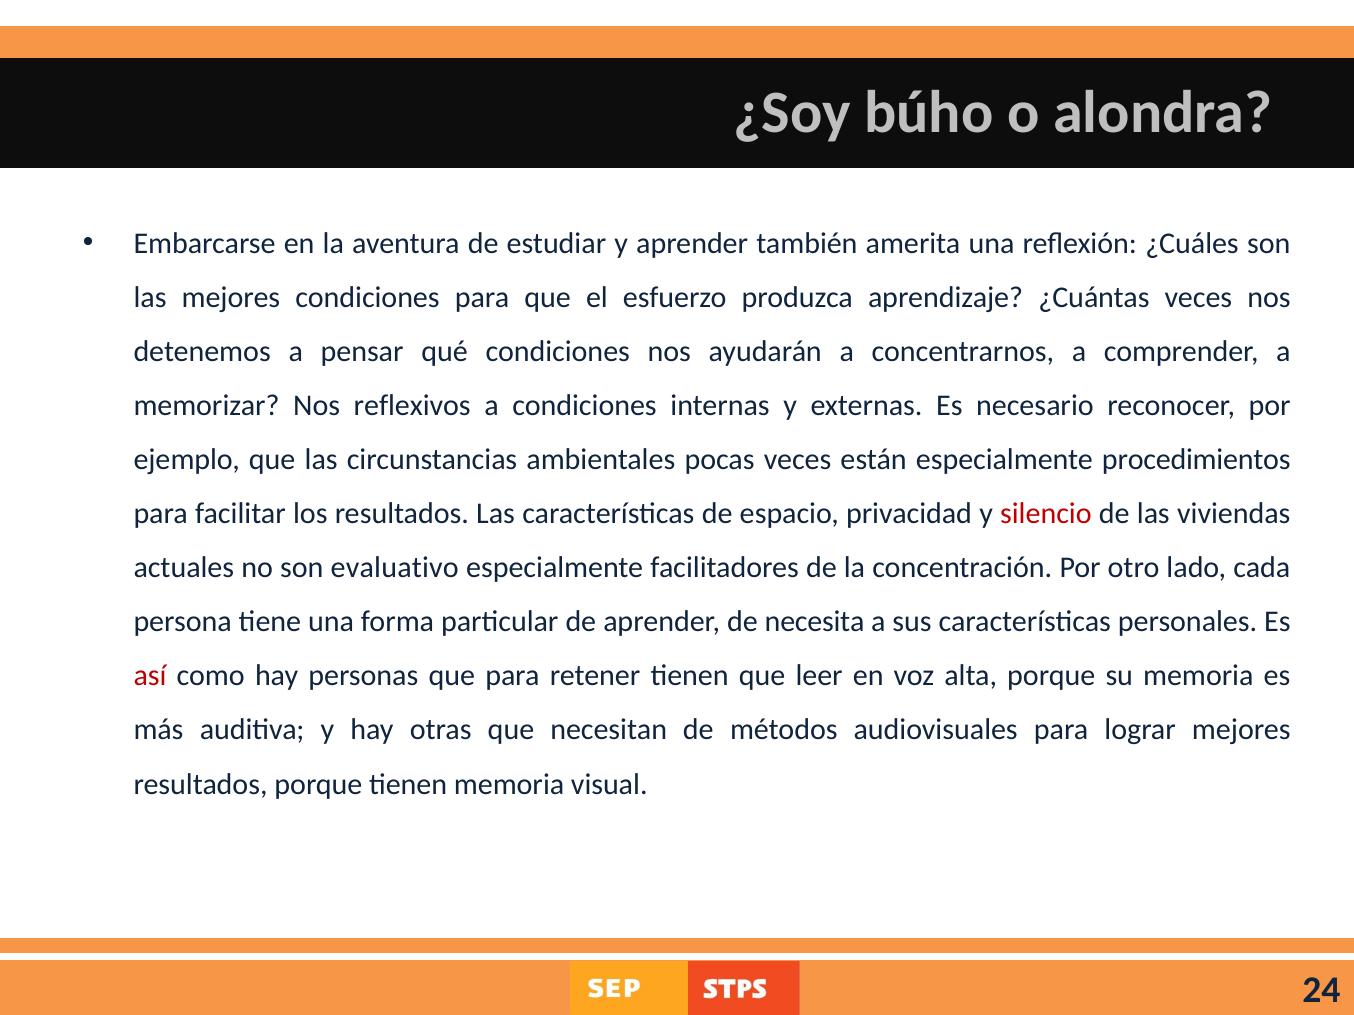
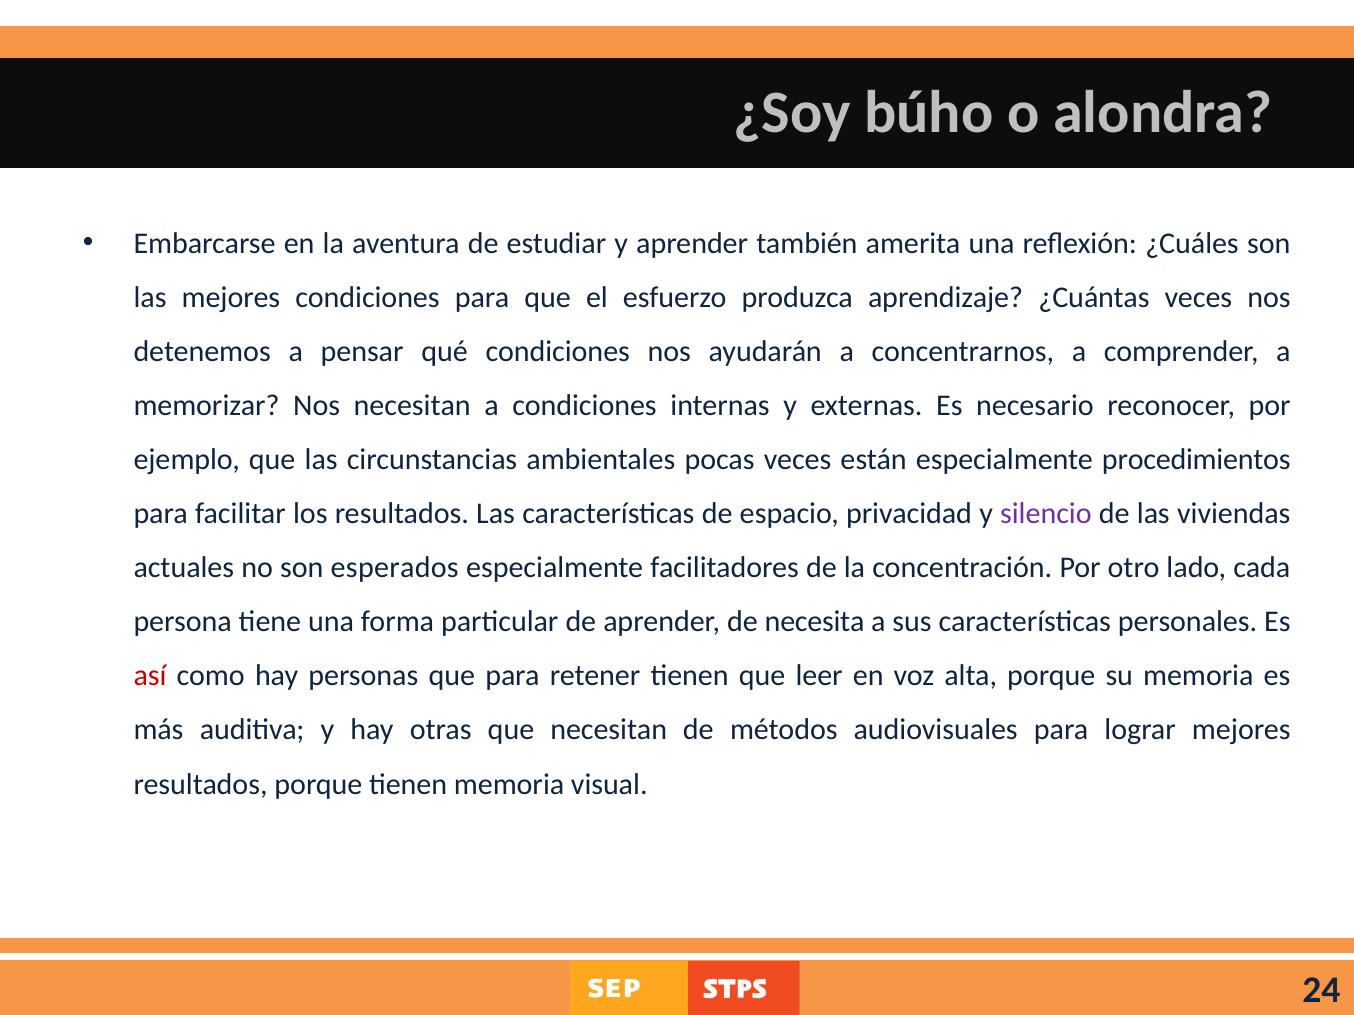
Nos reflexivos: reflexivos -> necesitan
silencio colour: red -> purple
evaluativo: evaluativo -> esperados
